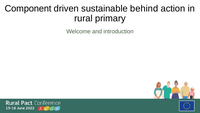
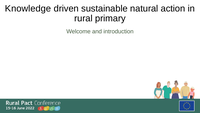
Component: Component -> Knowledge
behind: behind -> natural
